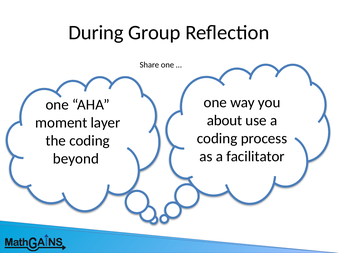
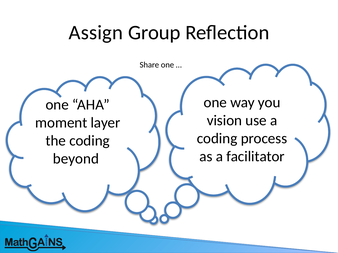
During: During -> Assign
about: about -> vision
